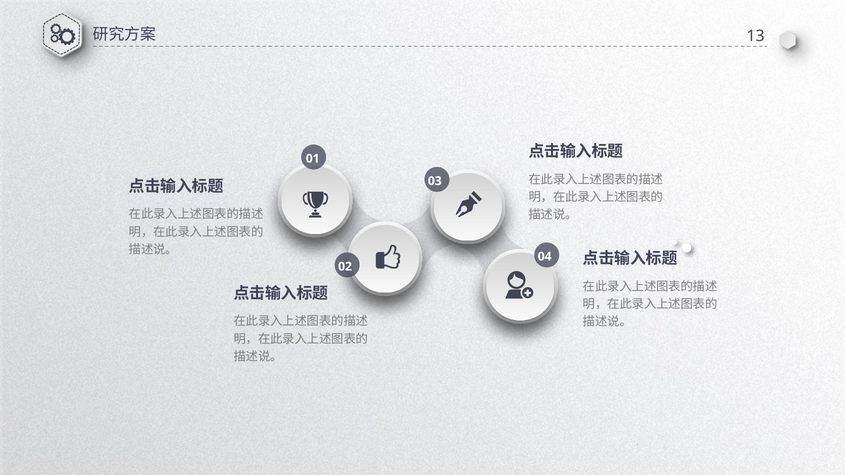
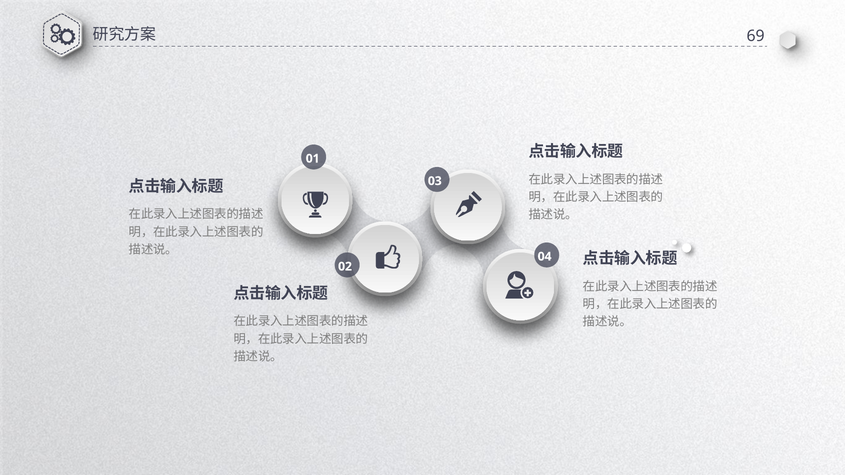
13: 13 -> 69
